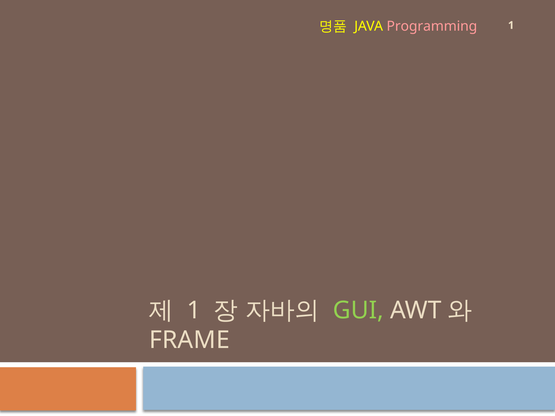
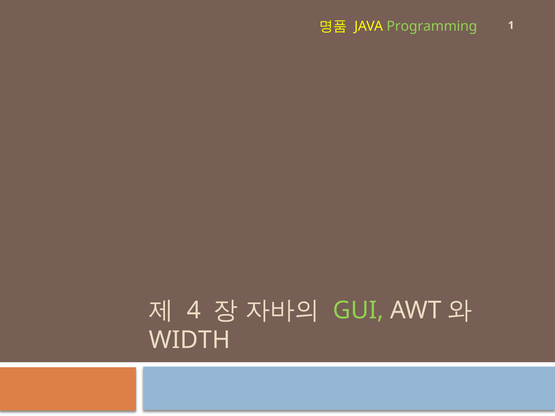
Programming colour: pink -> light green
1 at (194, 311): 1 -> 4
FRAME: FRAME -> WIDTH
